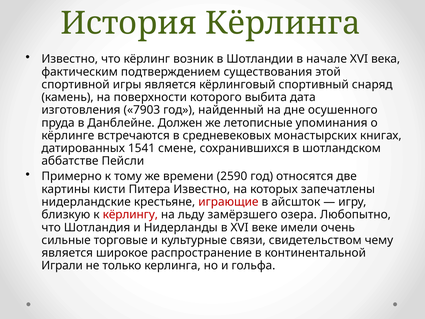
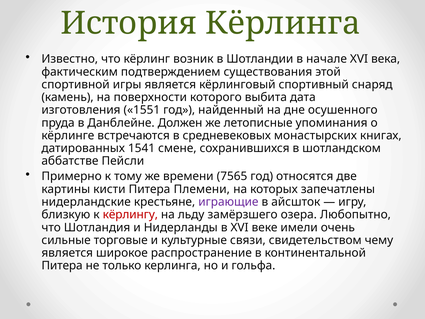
7903: 7903 -> 1551
2590: 2590 -> 7565
Питера Известно: Известно -> Племени
играющие colour: red -> purple
Играли at (62, 266): Играли -> Питера
